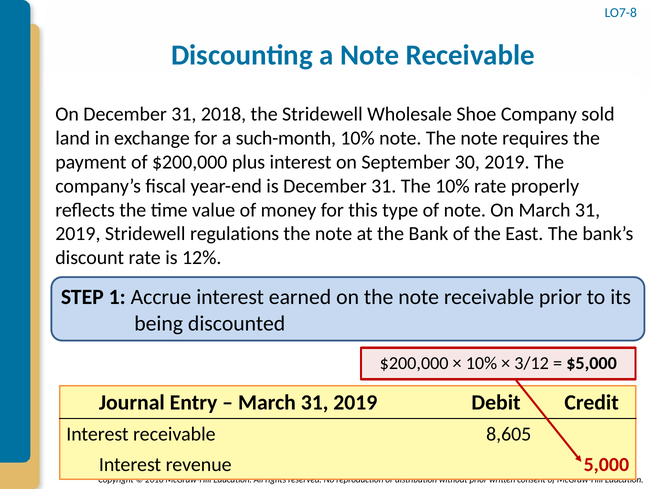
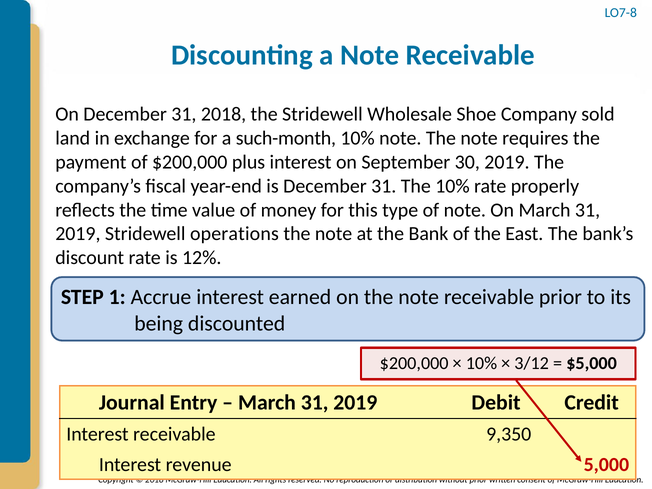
regulations: regulations -> operations
8,605: 8,605 -> 9,350
